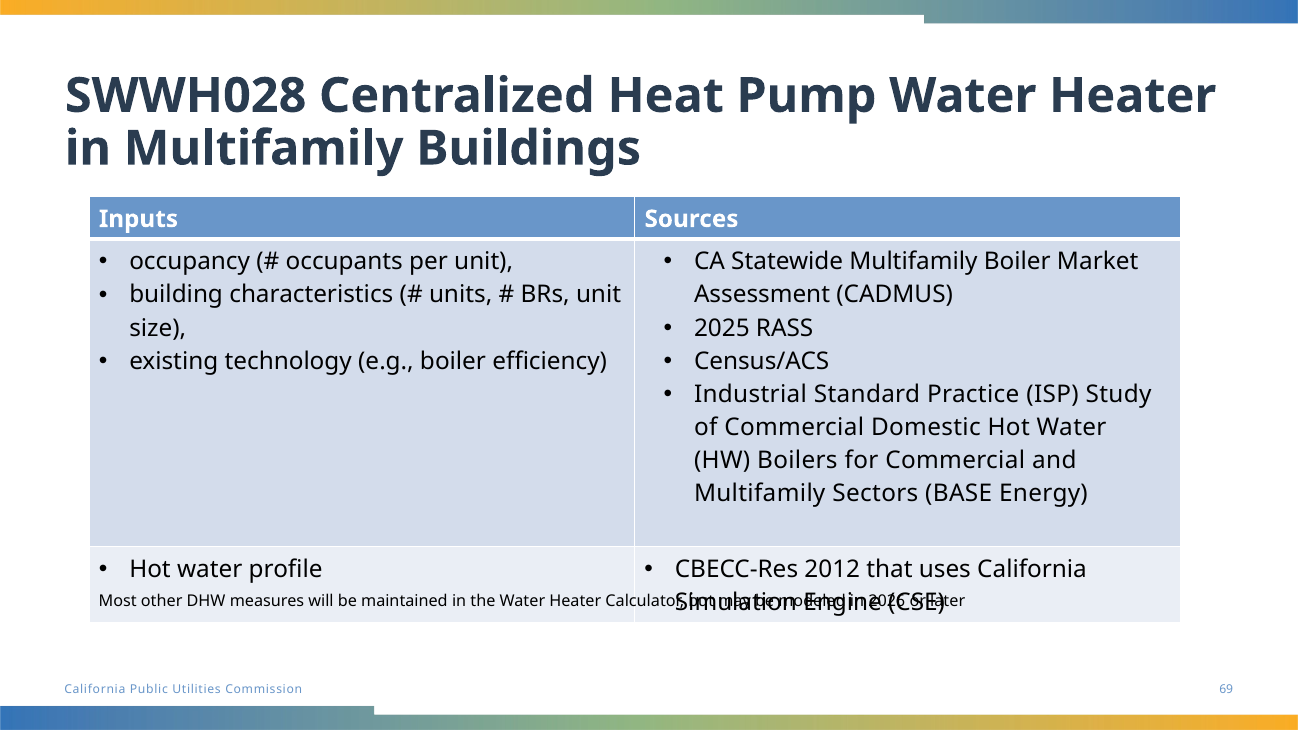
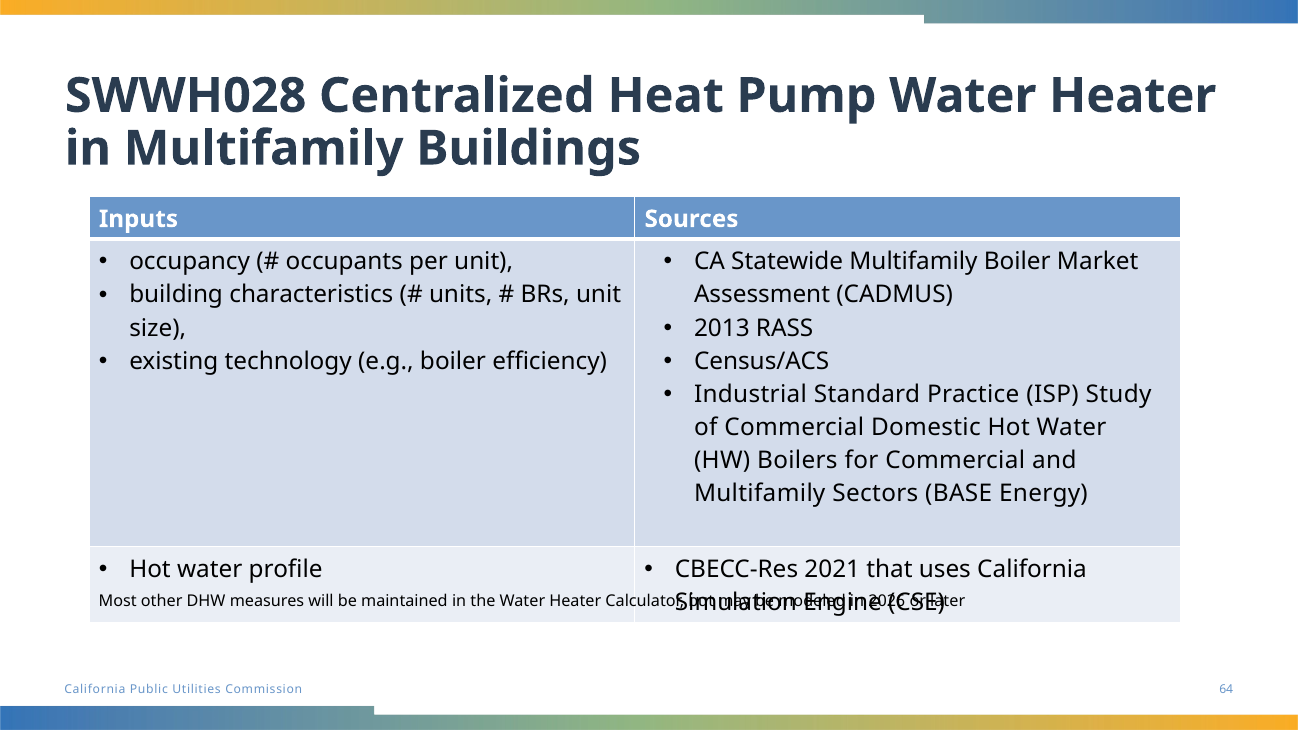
2025: 2025 -> 2013
2012: 2012 -> 2021
69: 69 -> 64
